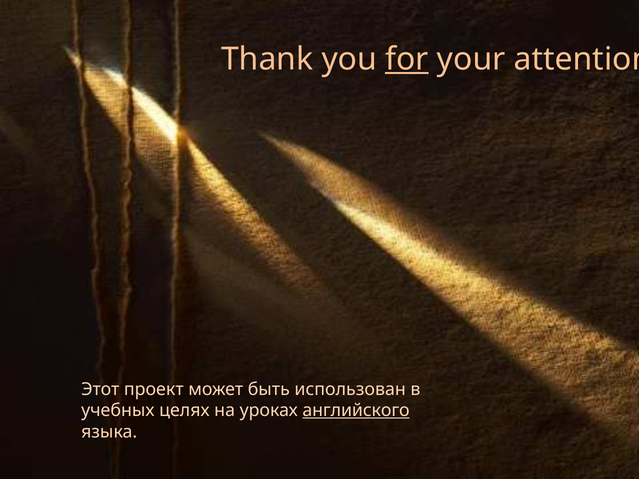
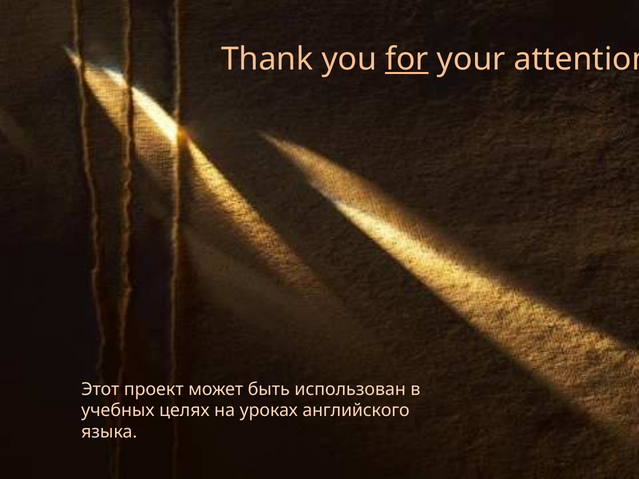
английского underline: present -> none
